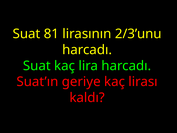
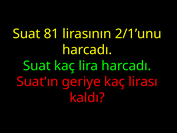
2/3’unu: 2/3’unu -> 2/1’unu
